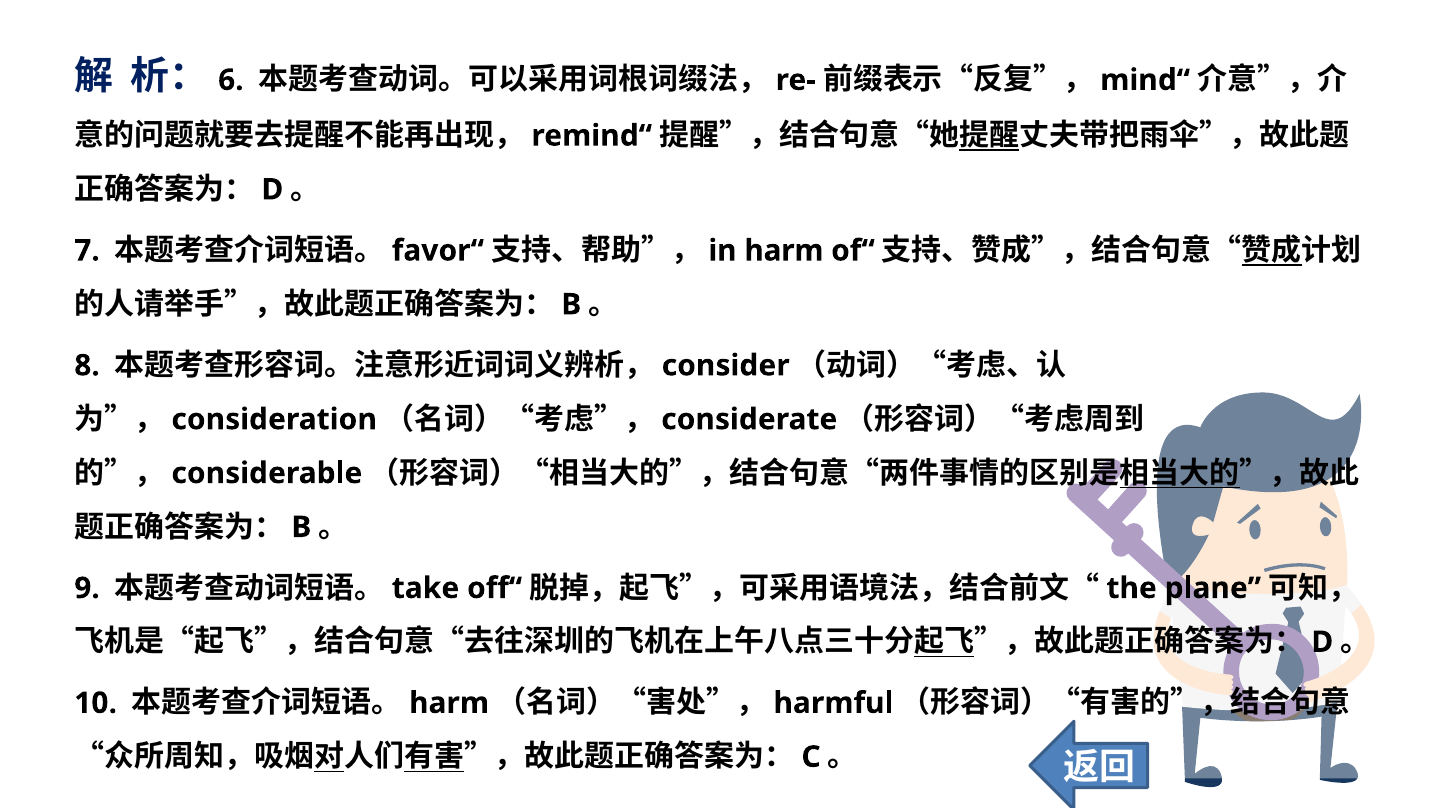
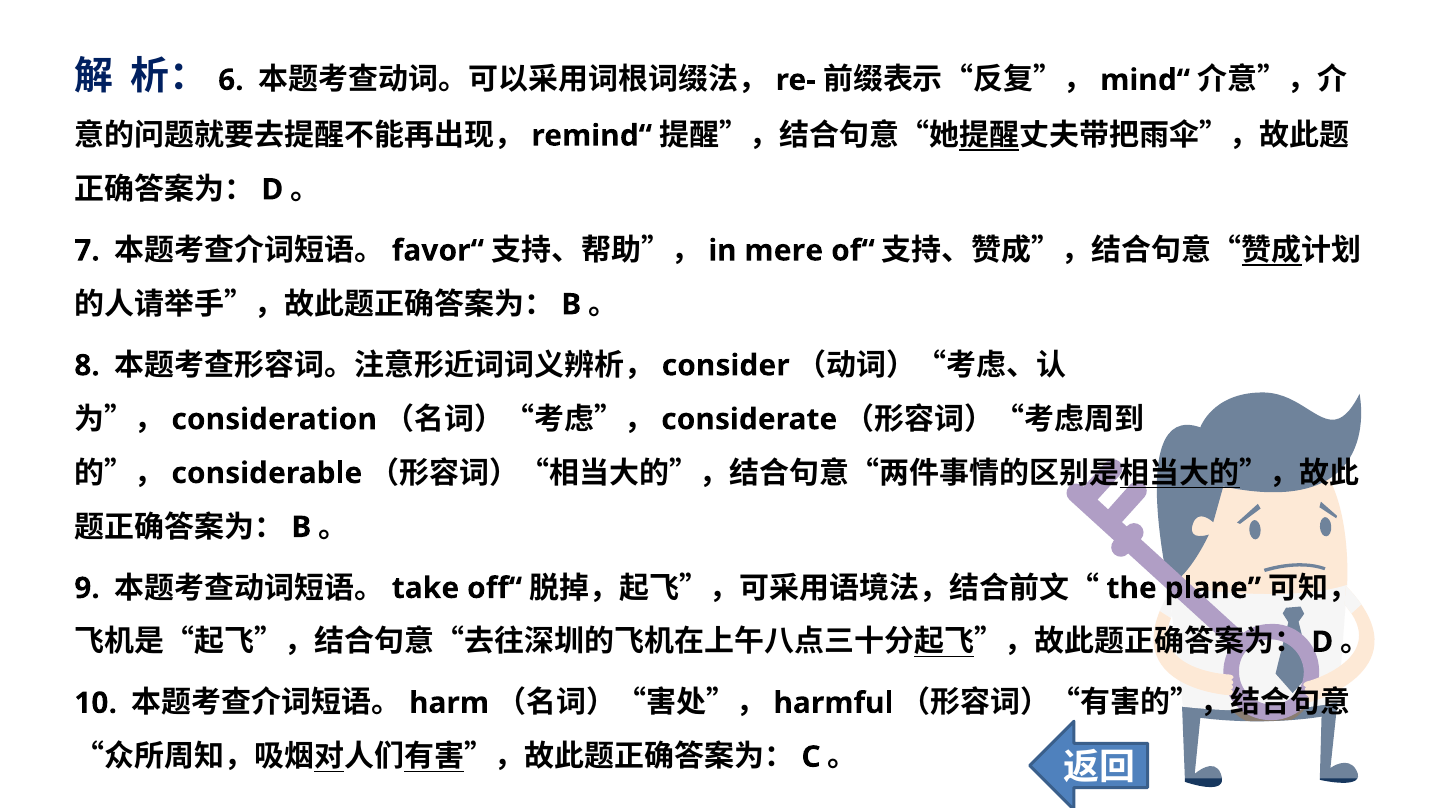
harm at (784, 251): harm -> mere
